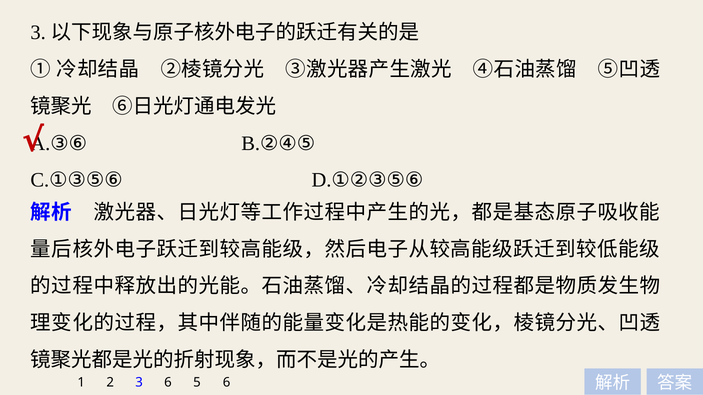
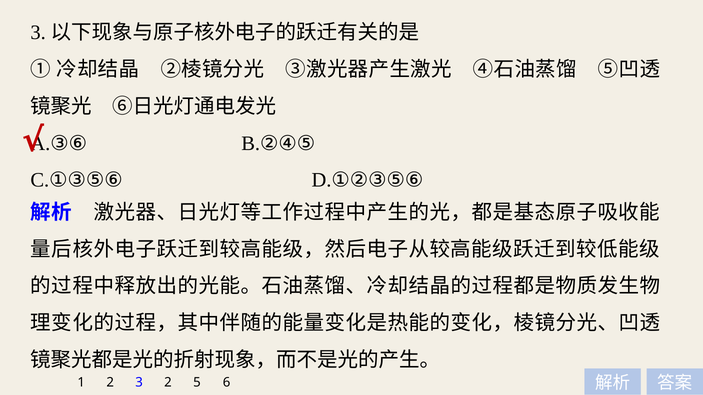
3 6: 6 -> 2
